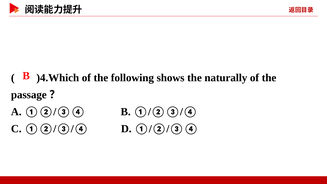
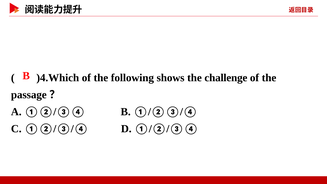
naturally: naturally -> challenge
